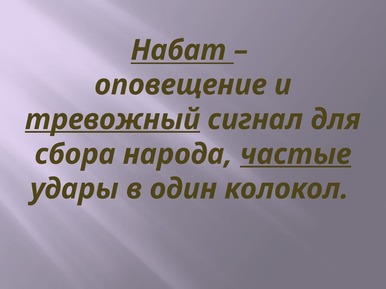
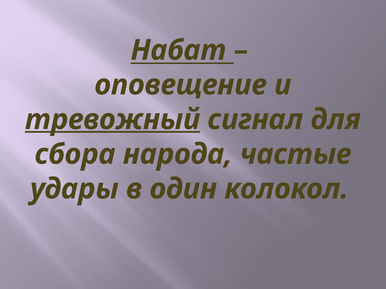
частые underline: present -> none
